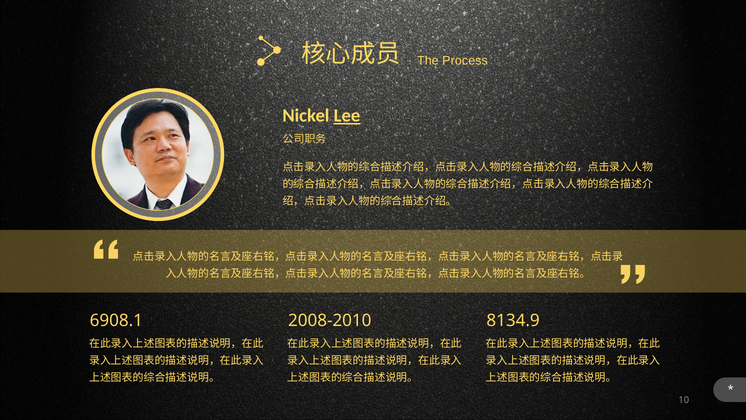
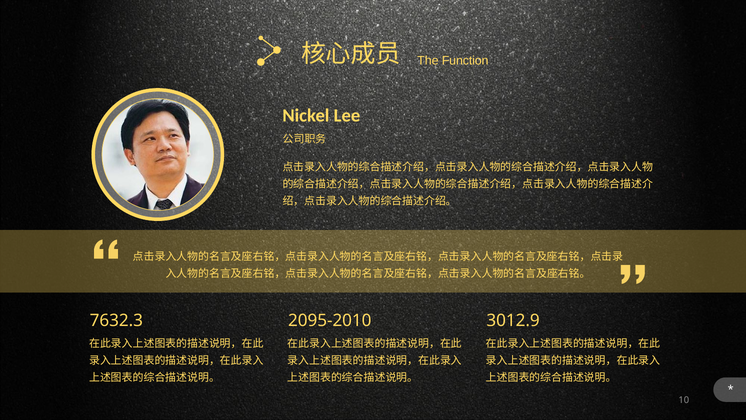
Process: Process -> Function
Lee underline: present -> none
6908.1: 6908.1 -> 7632.3
2008-2010: 2008-2010 -> 2095-2010
8134.9: 8134.9 -> 3012.9
